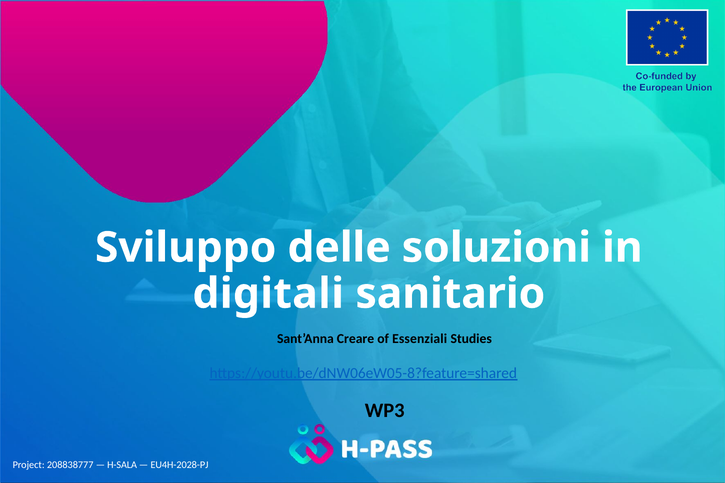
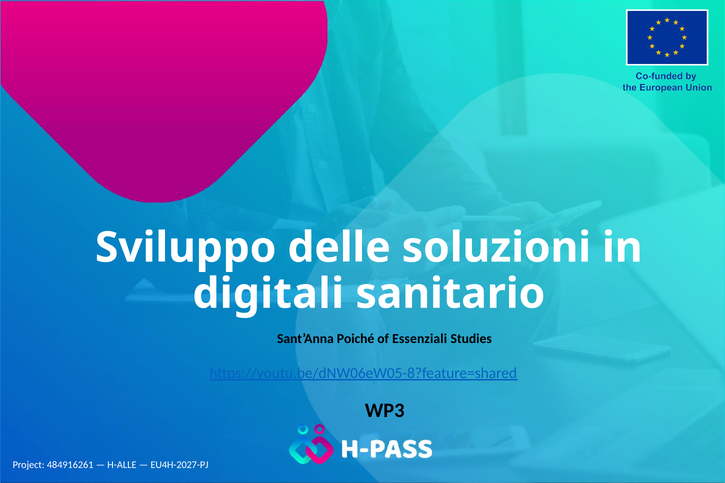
Creare: Creare -> Poiché
208838777: 208838777 -> 484916261
H-SALA: H-SALA -> H-ALLE
EU4H-2028-PJ: EU4H-2028-PJ -> EU4H-2027-PJ
